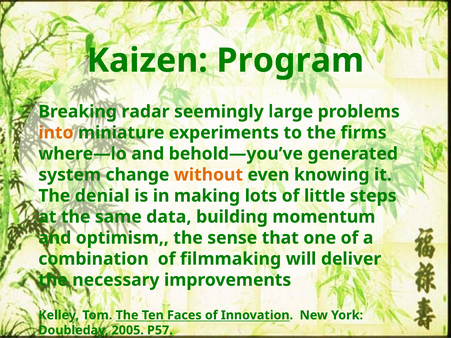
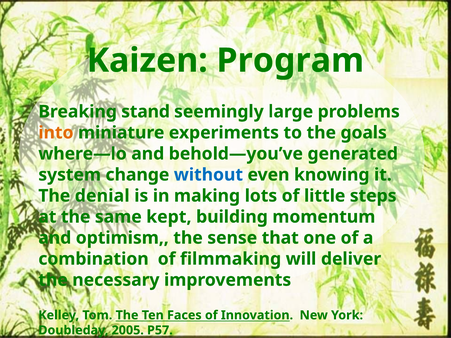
radar: radar -> stand
firms: firms -> goals
without colour: orange -> blue
data: data -> kept
